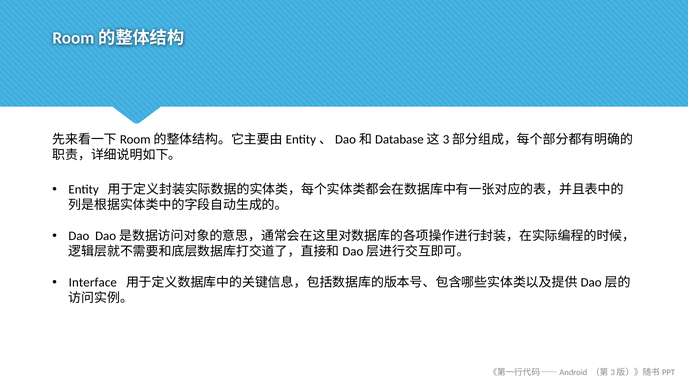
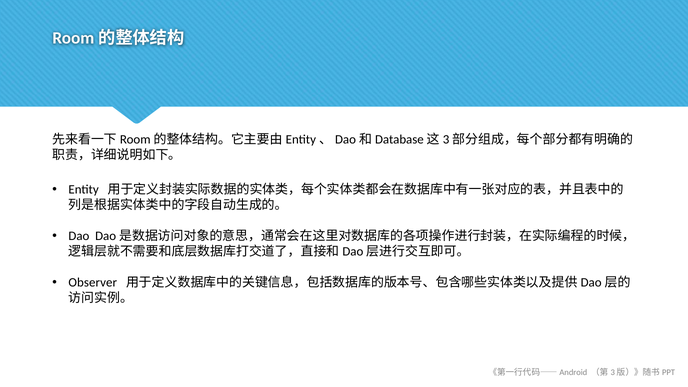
Interface: Interface -> Observer
